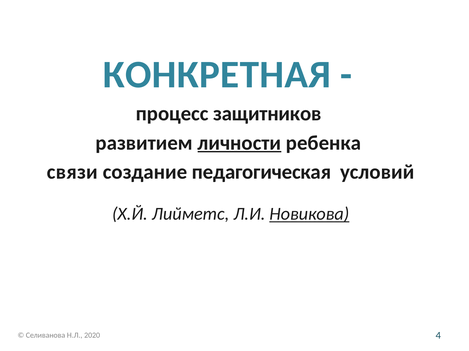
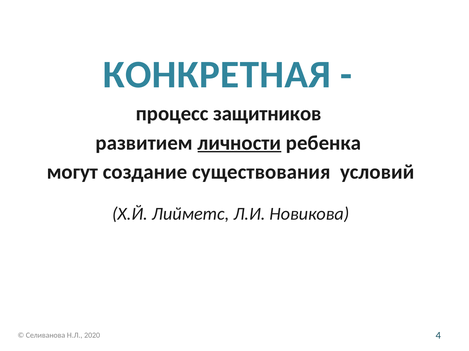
связи: связи -> могут
педагогическая: педагогическая -> существования
Новикова underline: present -> none
